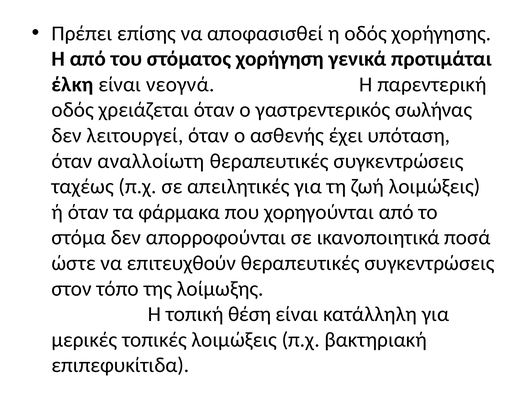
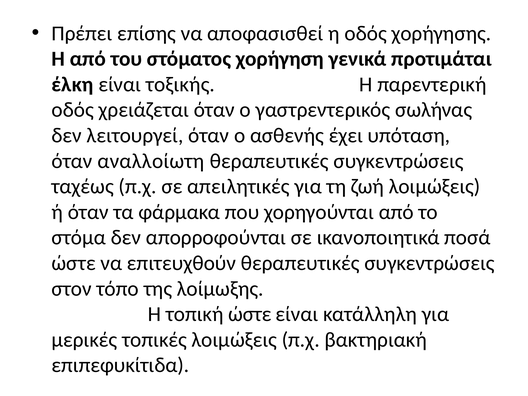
νεογνά: νεογνά -> τοξικής
τοπική θέση: θέση -> ώστε
